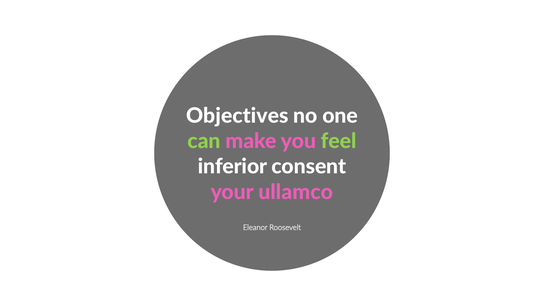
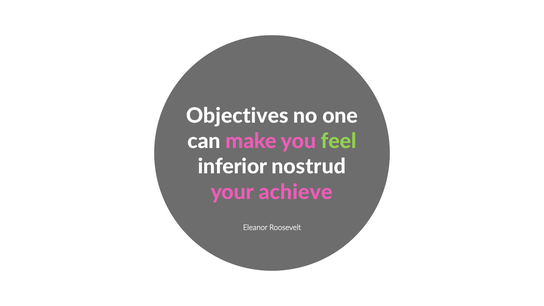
can colour: light green -> white
consent: consent -> nostrud
ullamco: ullamco -> achieve
